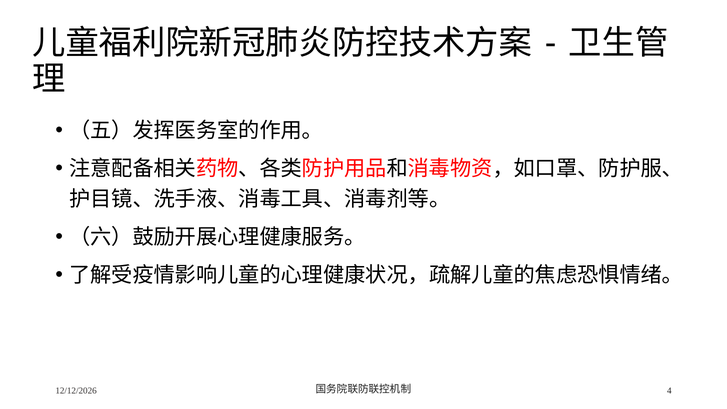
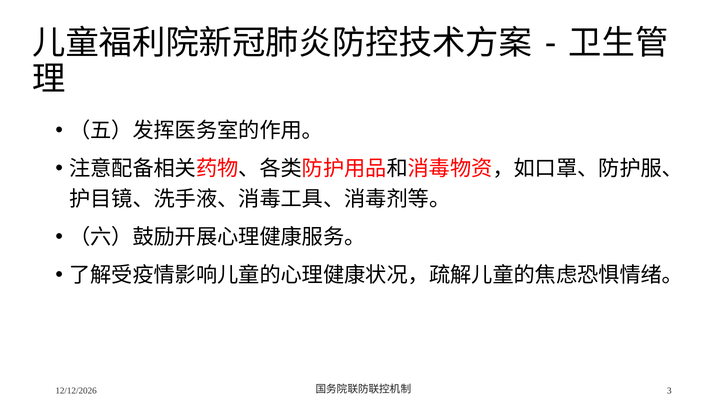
4: 4 -> 3
